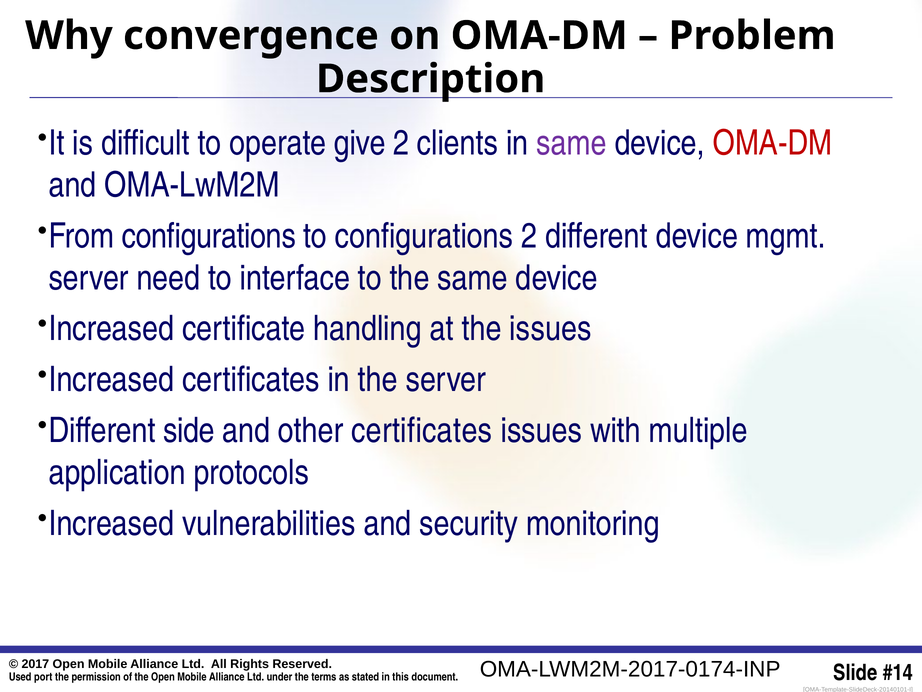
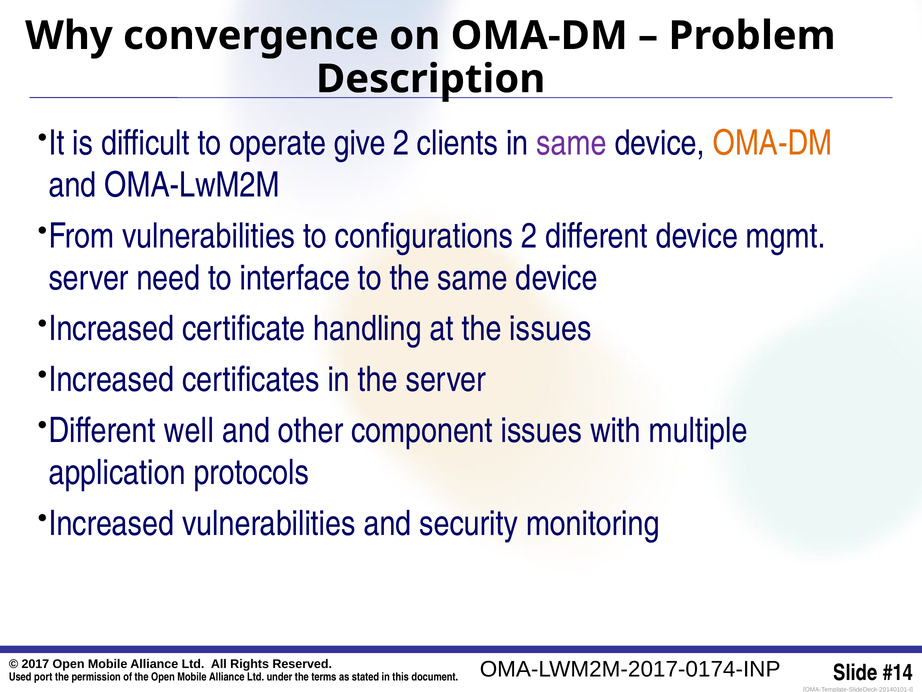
OMA-DM at (772, 143) colour: red -> orange
From configurations: configurations -> vulnerabilities
side: side -> well
other certificates: certificates -> component
